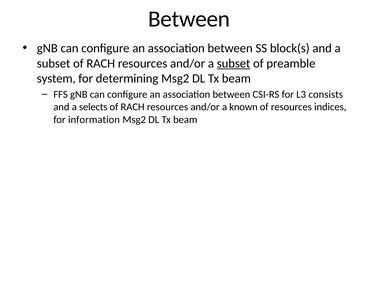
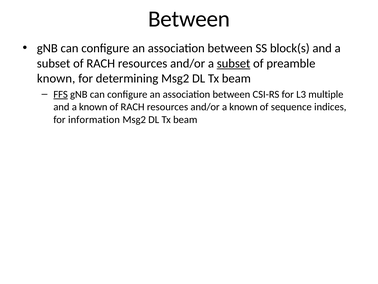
system at (56, 78): system -> known
FFS underline: none -> present
consists: consists -> multiple
and a selects: selects -> known
of resources: resources -> sequence
